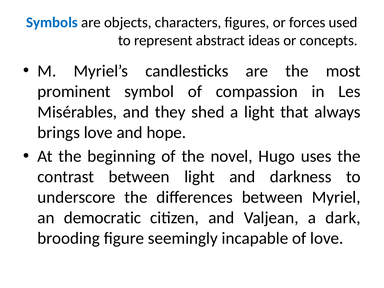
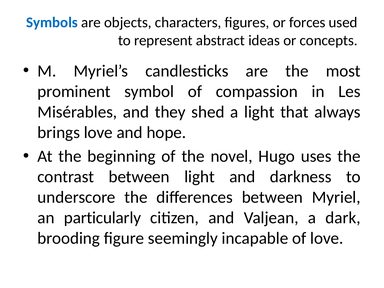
democratic: democratic -> particularly
